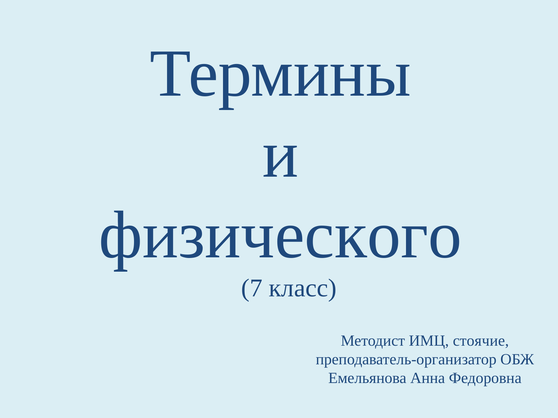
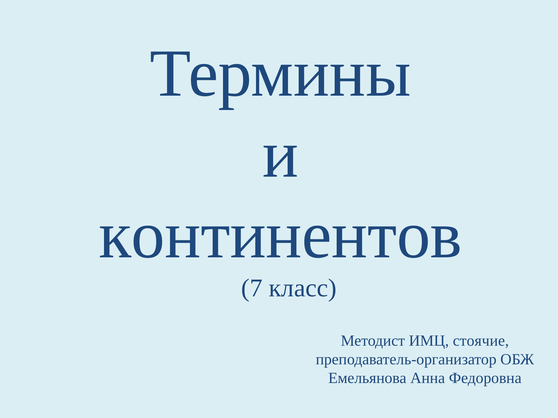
физического: физического -> континентов
